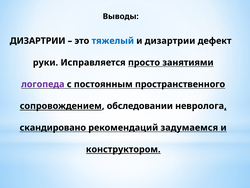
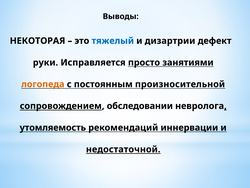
ДИЗАРТРИИ at (38, 41): ДИЗАРТРИИ -> НЕКОТОРАЯ
логопеда colour: purple -> orange
пространственного: пространственного -> произносительной
скандировано: скандировано -> утомляемость
задумаемся: задумаемся -> иннервации
конструктором: конструктором -> недостаточной
